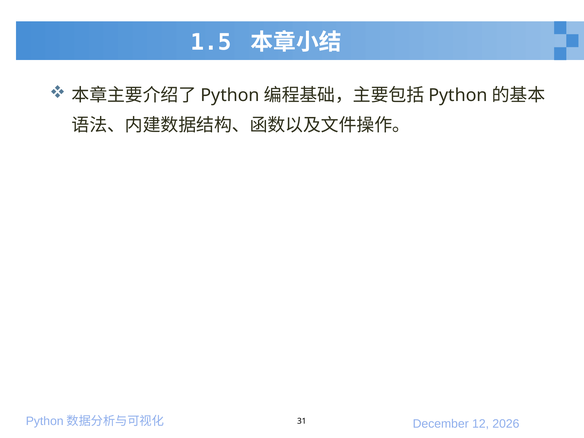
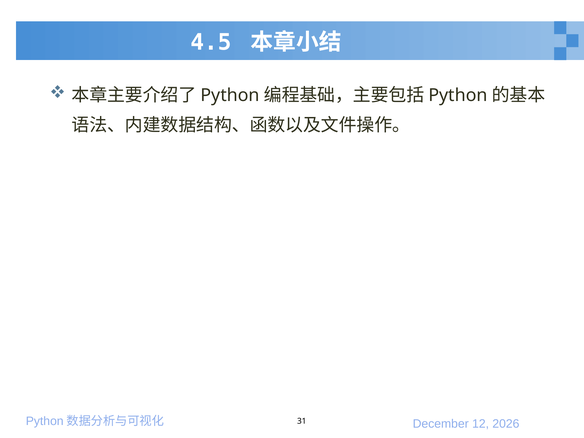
1.5: 1.5 -> 4.5
